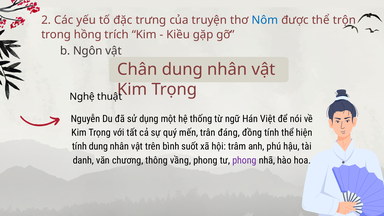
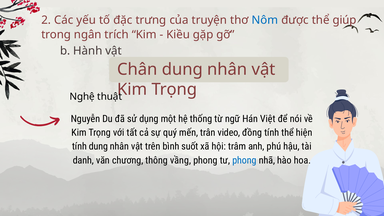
trộn: trộn -> giúp
hồng: hồng -> ngân
Ngôn: Ngôn -> Hành
đáng: đáng -> video
phong at (244, 160) colour: purple -> blue
